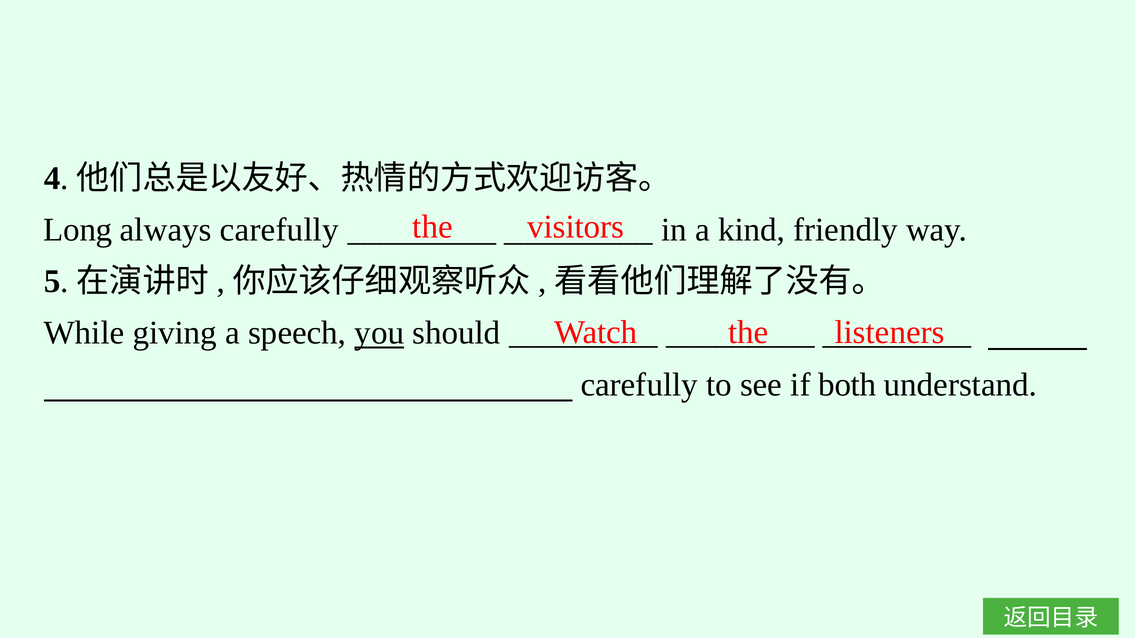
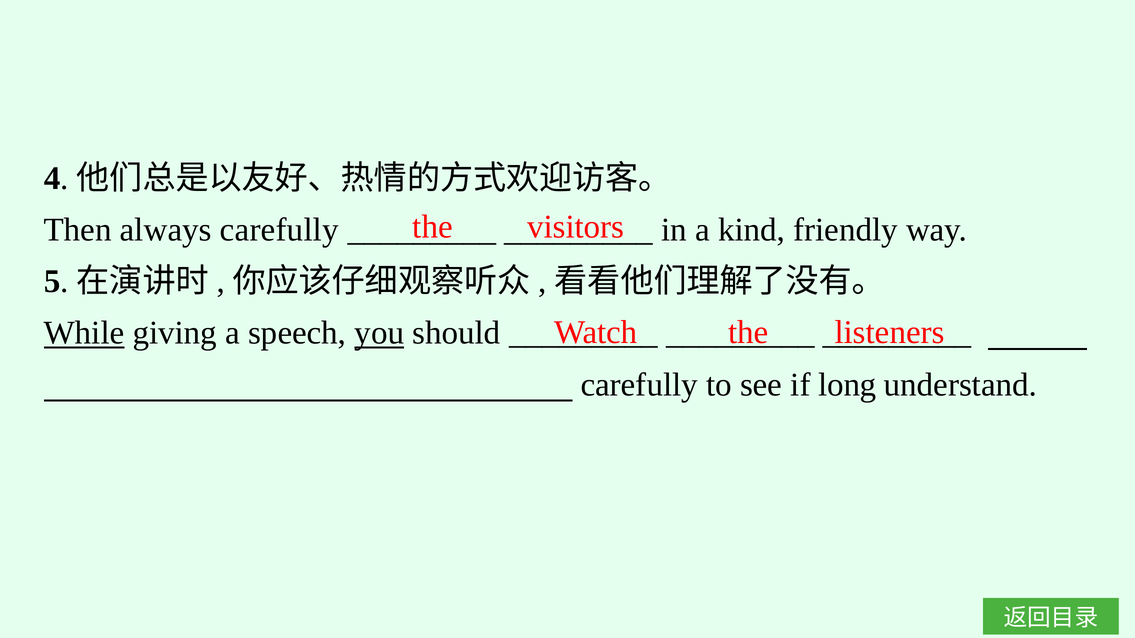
Long: Long -> Then
While underline: none -> present
both: both -> long
